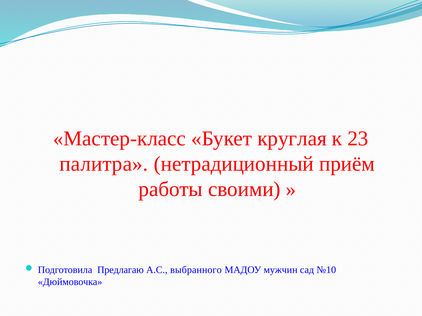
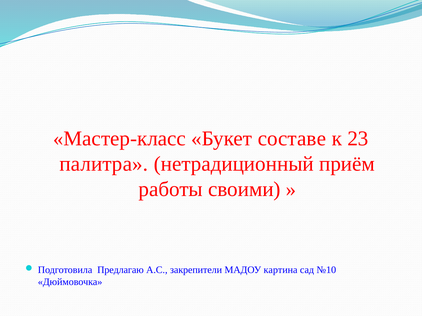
круглая: круглая -> составе
выбранного: выбранного -> закрепители
мужчин: мужчин -> картина
